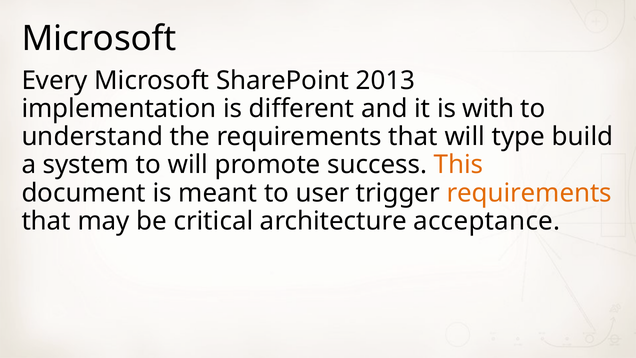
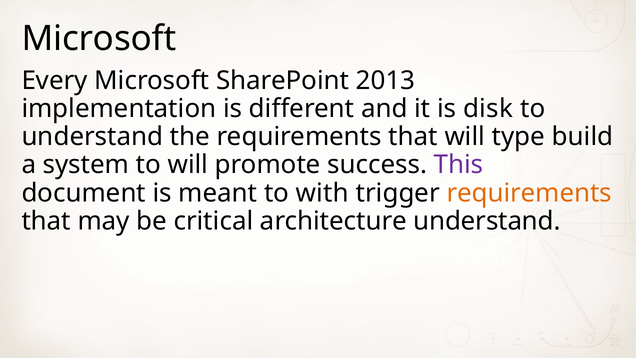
with: with -> disk
This colour: orange -> purple
user: user -> with
architecture acceptance: acceptance -> understand
